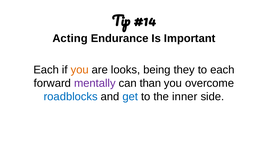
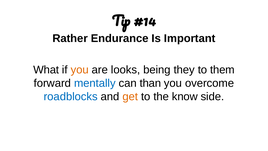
Acting: Acting -> Rather
Each at (46, 70): Each -> What
to each: each -> them
mentally colour: purple -> blue
get colour: blue -> orange
inner: inner -> know
